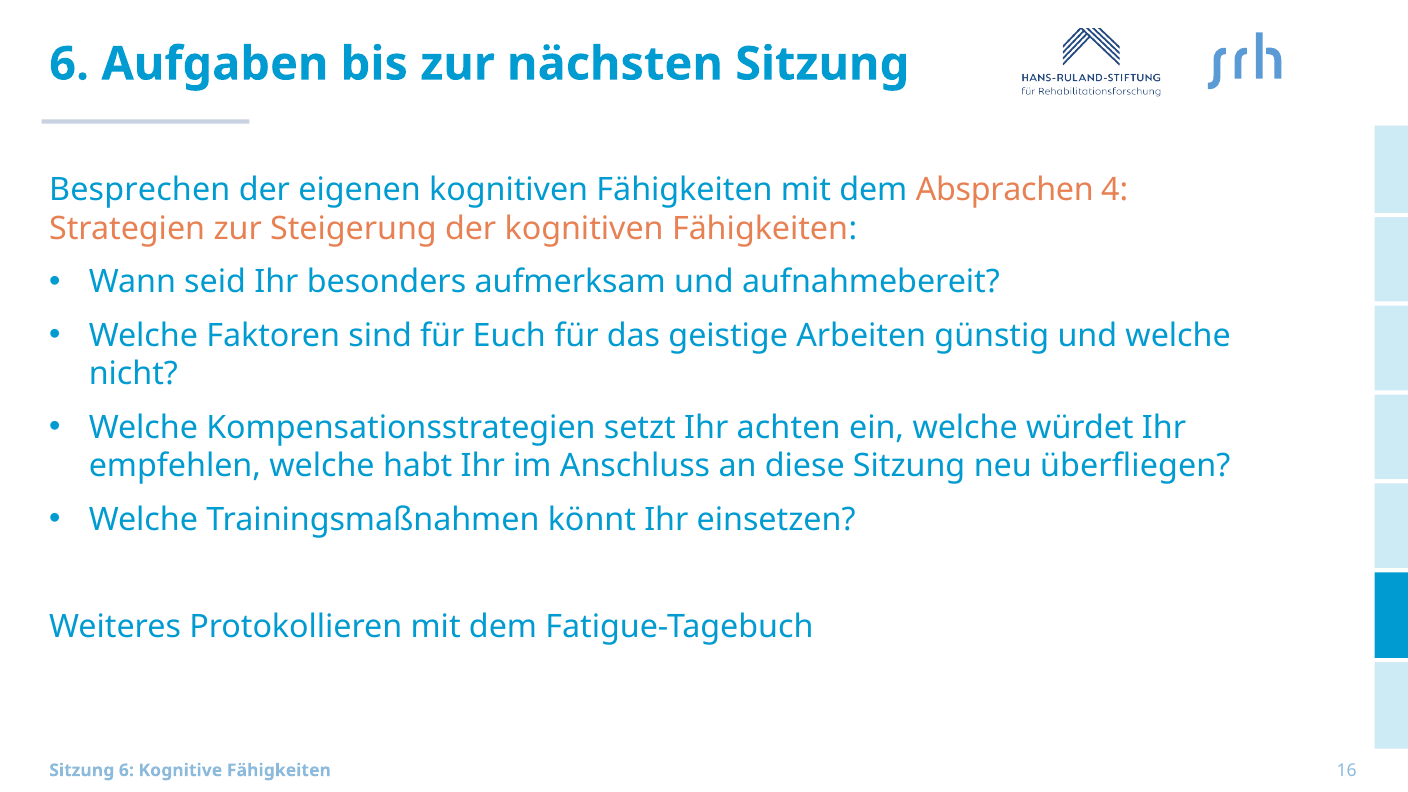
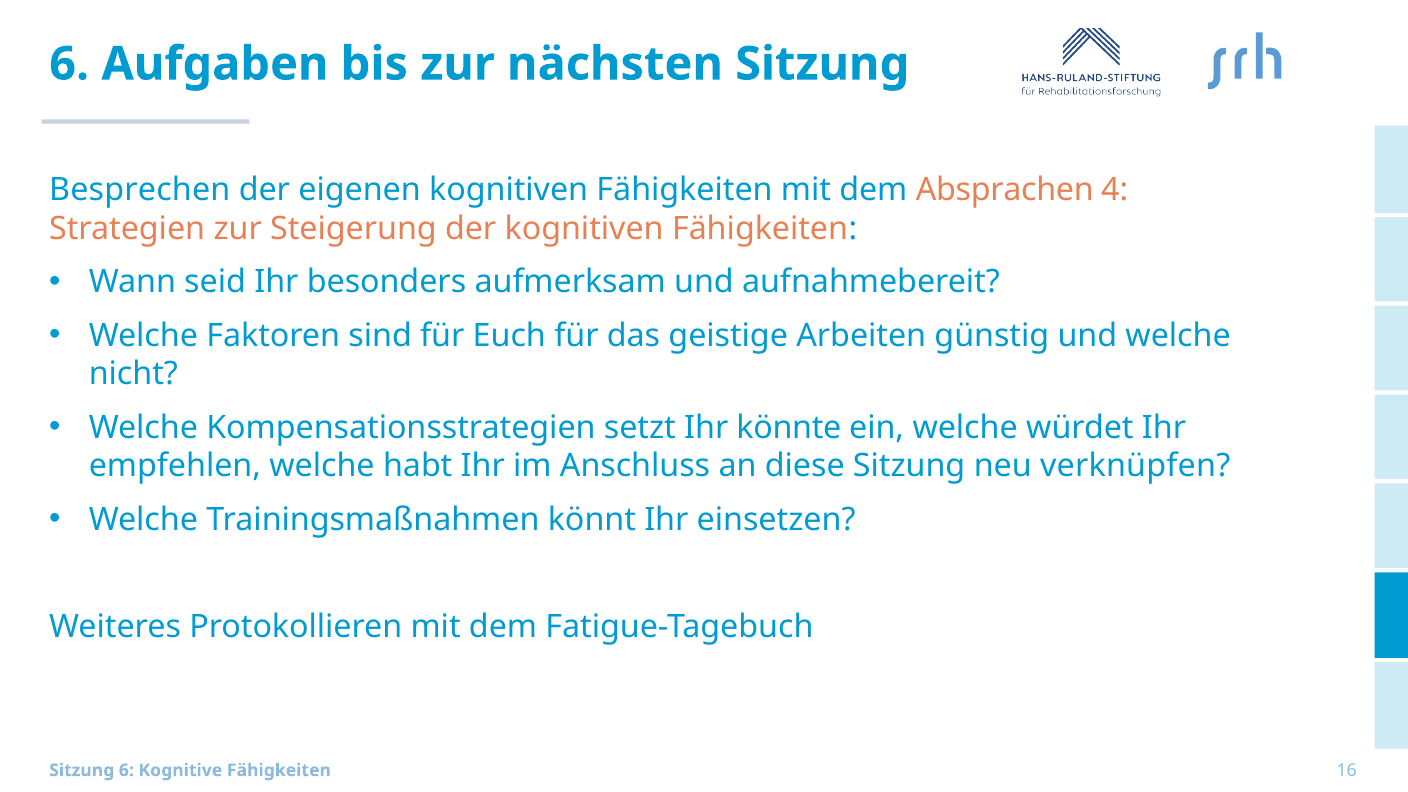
achten: achten -> könnte
überfliegen: überfliegen -> verknüpfen
